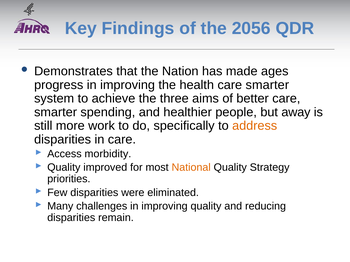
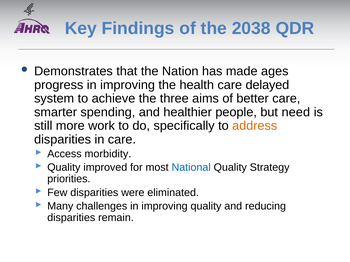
2056: 2056 -> 2038
health care smarter: smarter -> delayed
away: away -> need
National colour: orange -> blue
